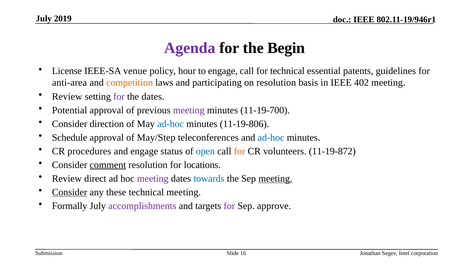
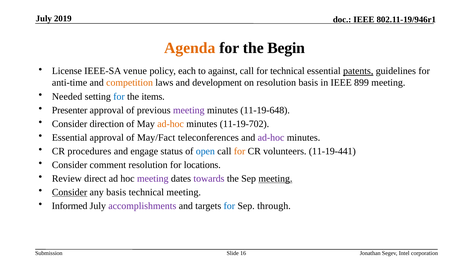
Agenda colour: purple -> orange
hour: hour -> each
to engage: engage -> against
patents underline: none -> present
anti-area: anti-area -> anti-time
participating: participating -> development
402: 402 -> 899
Review at (67, 96): Review -> Needed
for at (119, 96) colour: purple -> blue
the dates: dates -> items
Potential: Potential -> Presenter
11-19-700: 11-19-700 -> 11-19-648
ad-hoc at (171, 124) colour: blue -> orange
11-19-806: 11-19-806 -> 11-19-702
Schedule at (70, 137): Schedule -> Essential
May/Step: May/Step -> May/Fact
ad-hoc at (271, 137) colour: blue -> purple
11-19-872: 11-19-872 -> 11-19-441
comment underline: present -> none
towards colour: blue -> purple
any these: these -> basis
Formally: Formally -> Informed
for at (229, 206) colour: purple -> blue
approve: approve -> through
